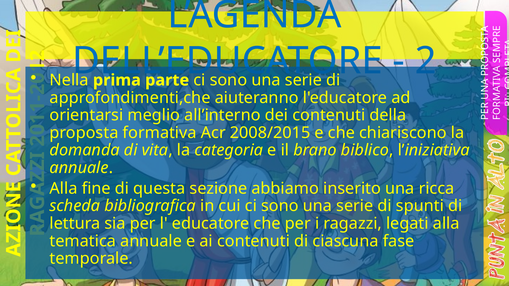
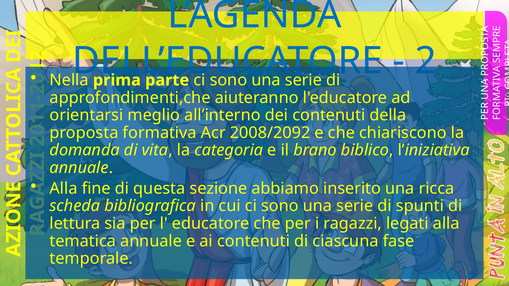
2008/2015: 2008/2015 -> 2008/2092
